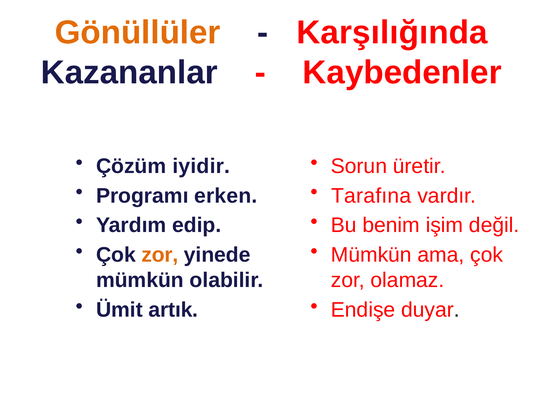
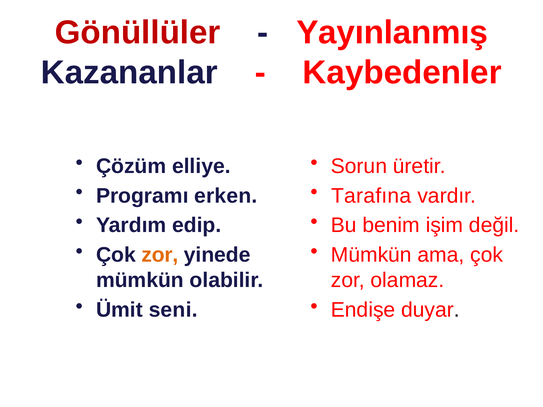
Gönüllüler colour: orange -> red
Karşılığında: Karşılığında -> Yayınlanmış
iyidir: iyidir -> elliye
artık: artık -> seni
